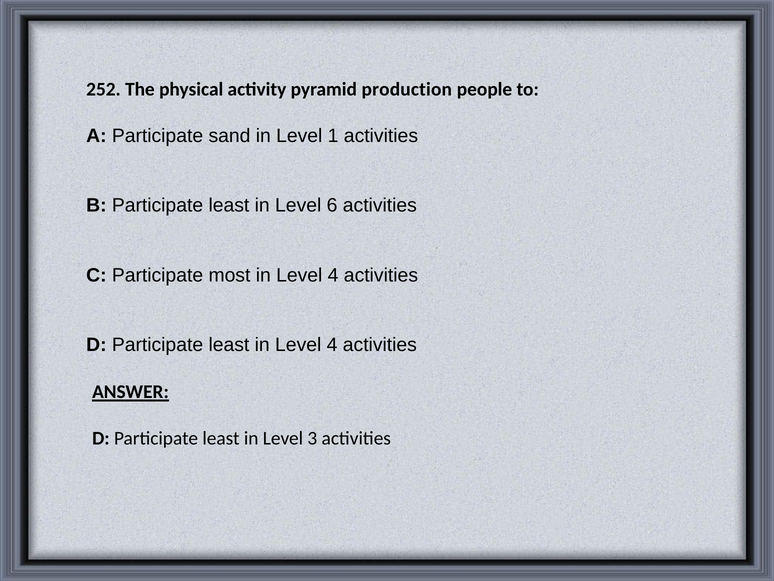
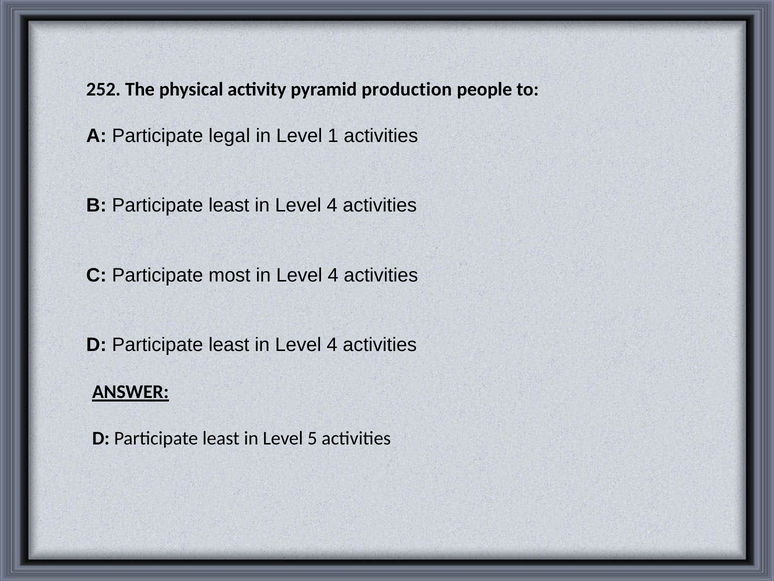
sand: sand -> legal
6 at (332, 205): 6 -> 4
3: 3 -> 5
